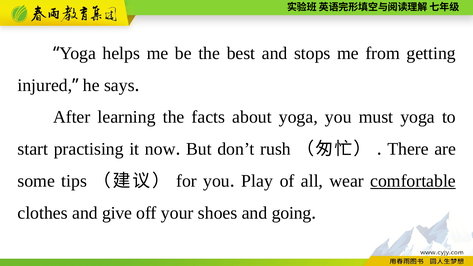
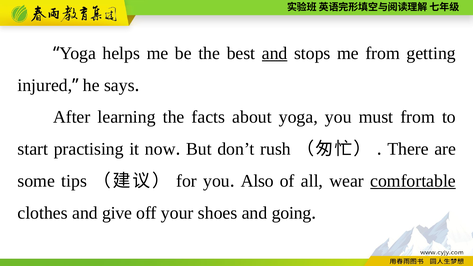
and at (275, 53) underline: none -> present
must yoga: yoga -> from
Play: Play -> Also
